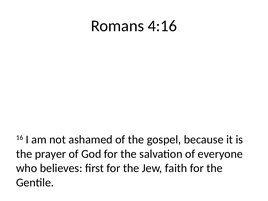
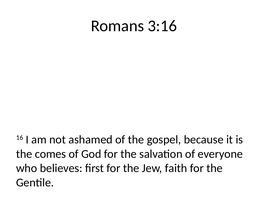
4:16: 4:16 -> 3:16
prayer: prayer -> comes
